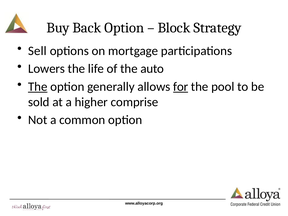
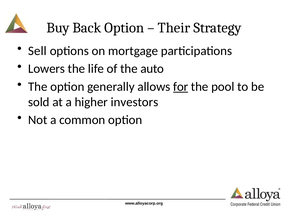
Block: Block -> Their
The at (38, 87) underline: present -> none
comprise: comprise -> investors
